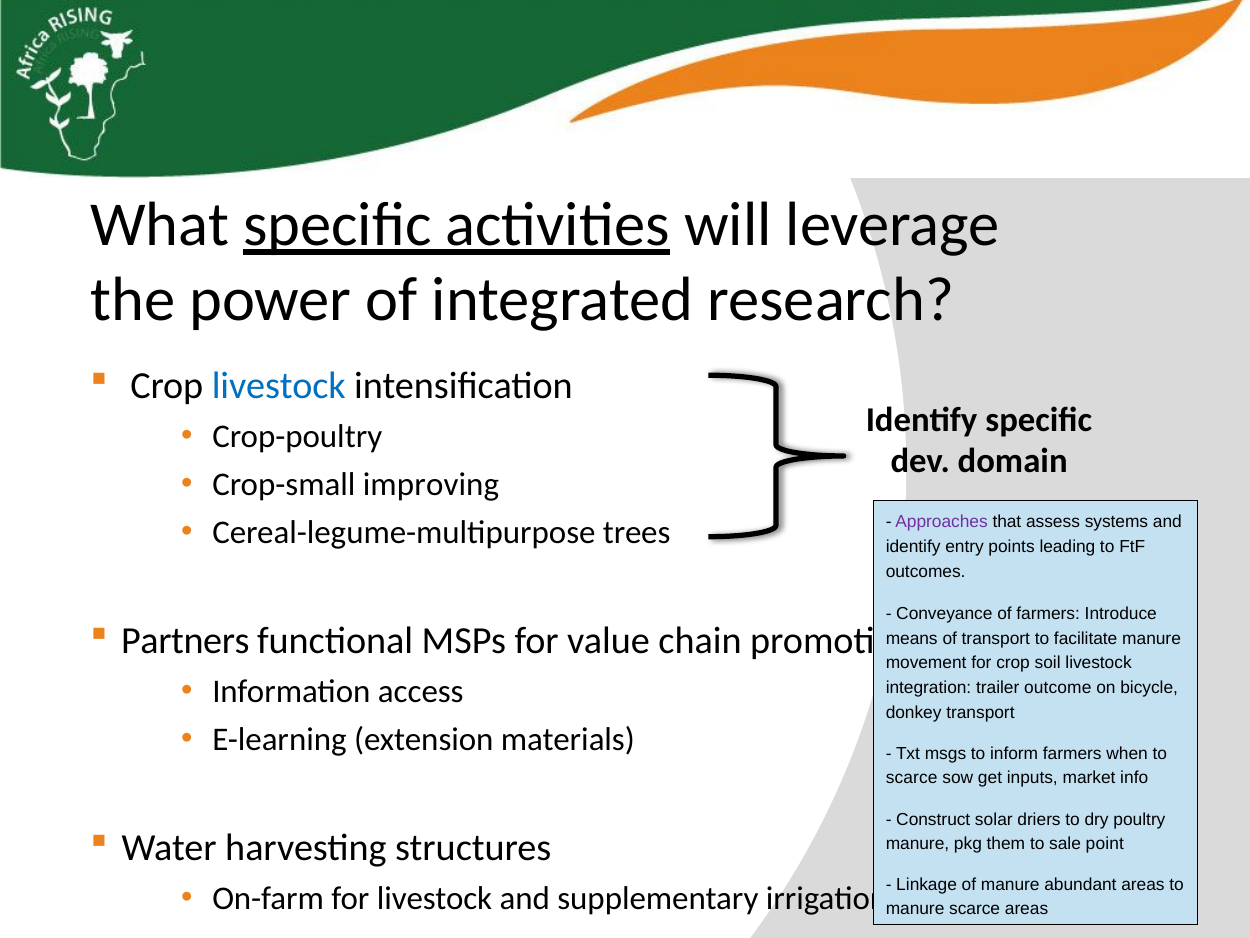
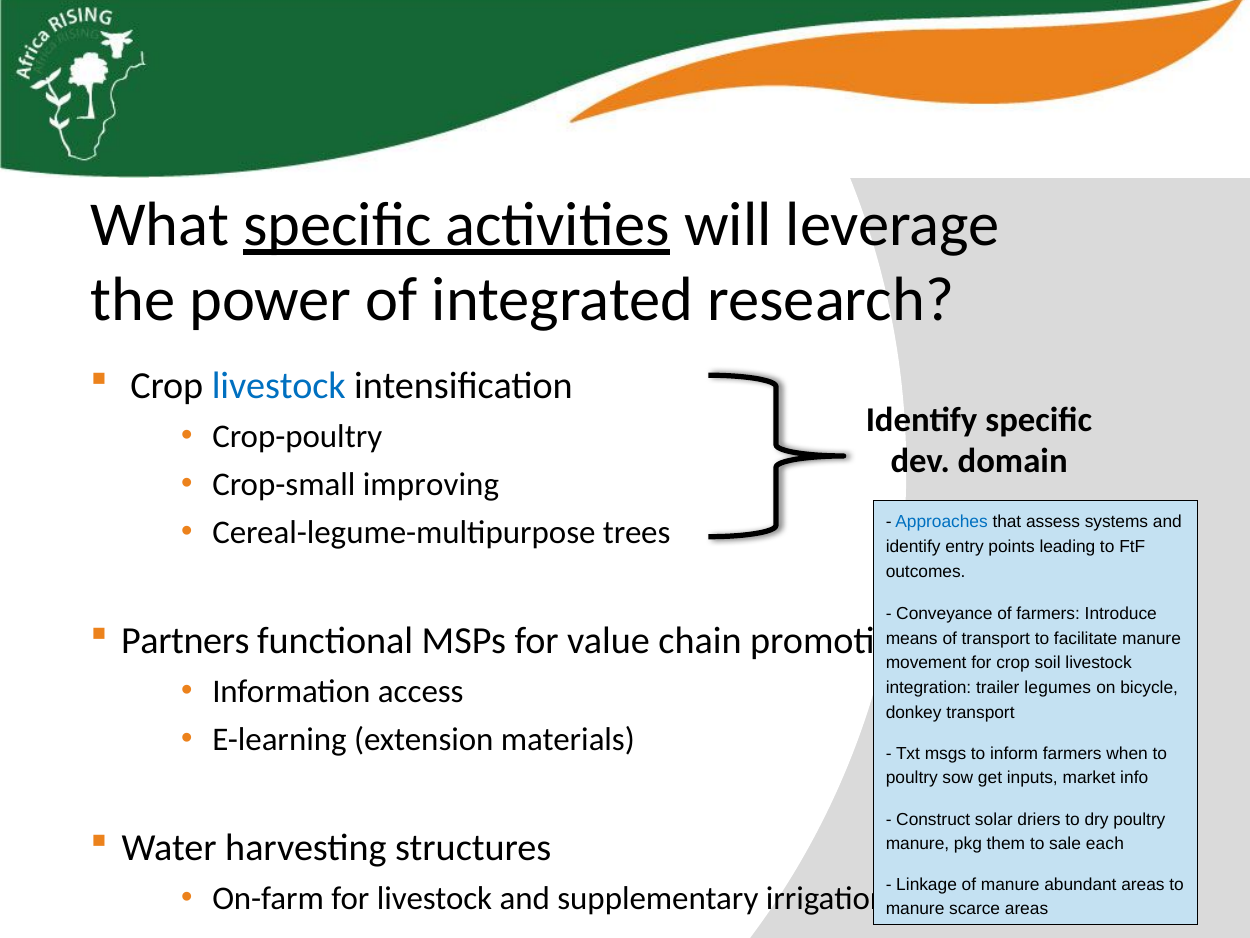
Approaches colour: purple -> blue
outcome: outcome -> legumes
scarce at (912, 778): scarce -> poultry
point: point -> each
